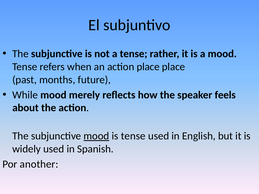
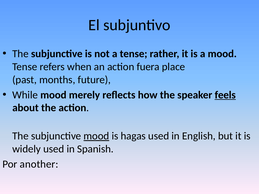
action place: place -> fuera
feels underline: none -> present
is tense: tense -> hagas
